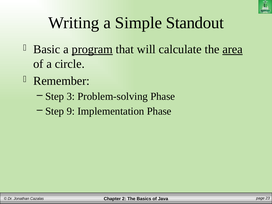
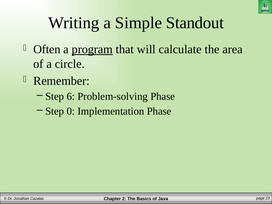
Basic: Basic -> Often
area underline: present -> none
3: 3 -> 6
9: 9 -> 0
